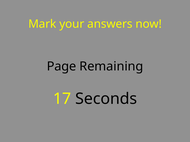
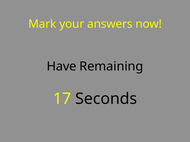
Page: Page -> Have
